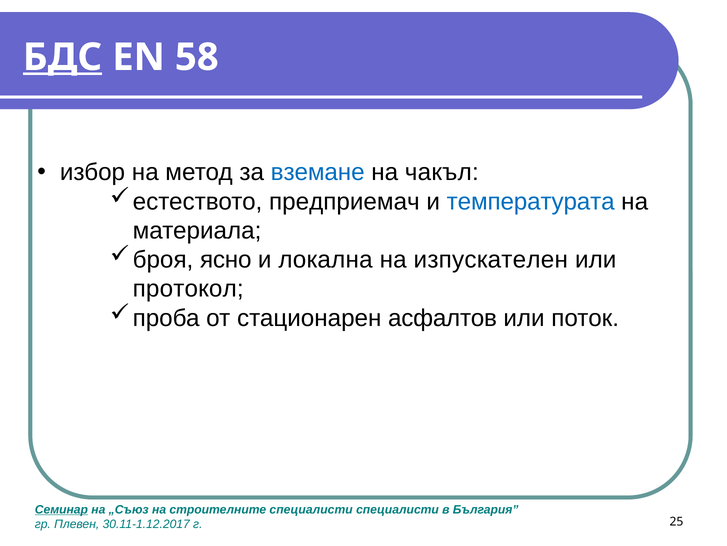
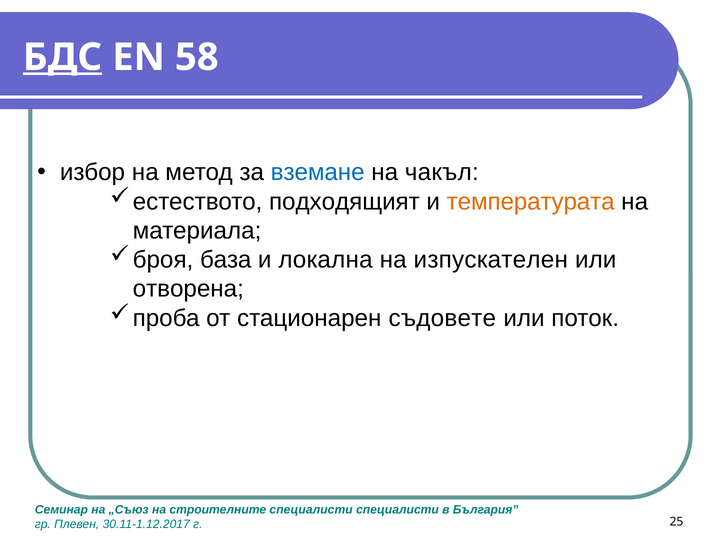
предприемач: предприемач -> подходящият
температурата colour: blue -> orange
ясно: ясно -> база
протокол: протокол -> отворена
асфалтов: асфалтов -> съдовете
Семинар underline: present -> none
